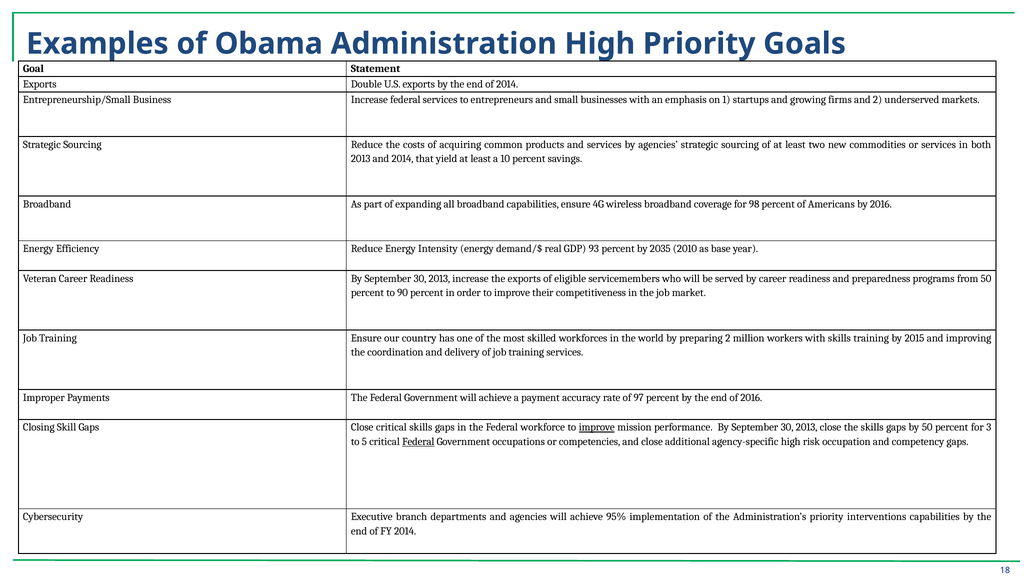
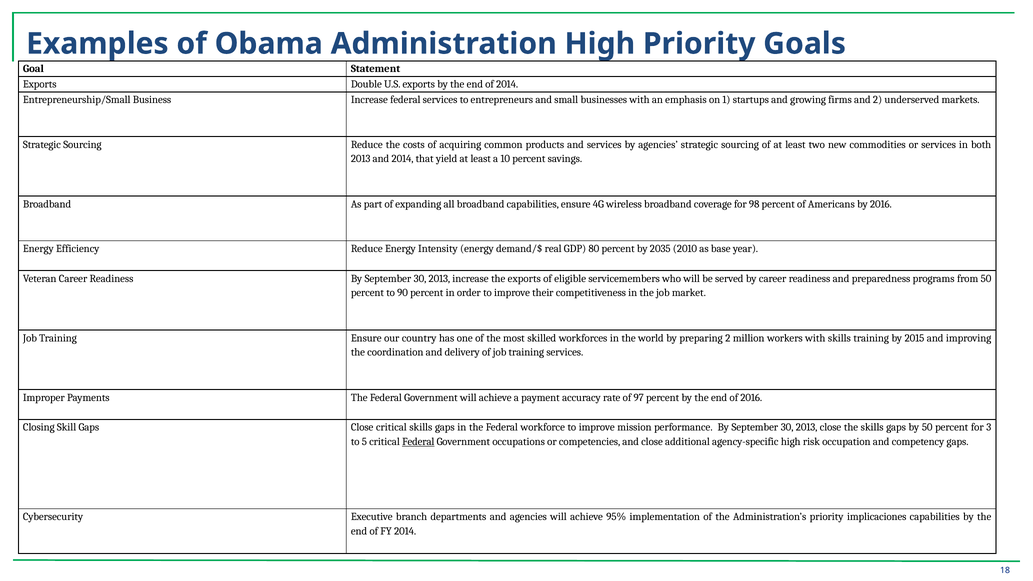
93: 93 -> 80
improve at (597, 427) underline: present -> none
interventions: interventions -> implicaciones
